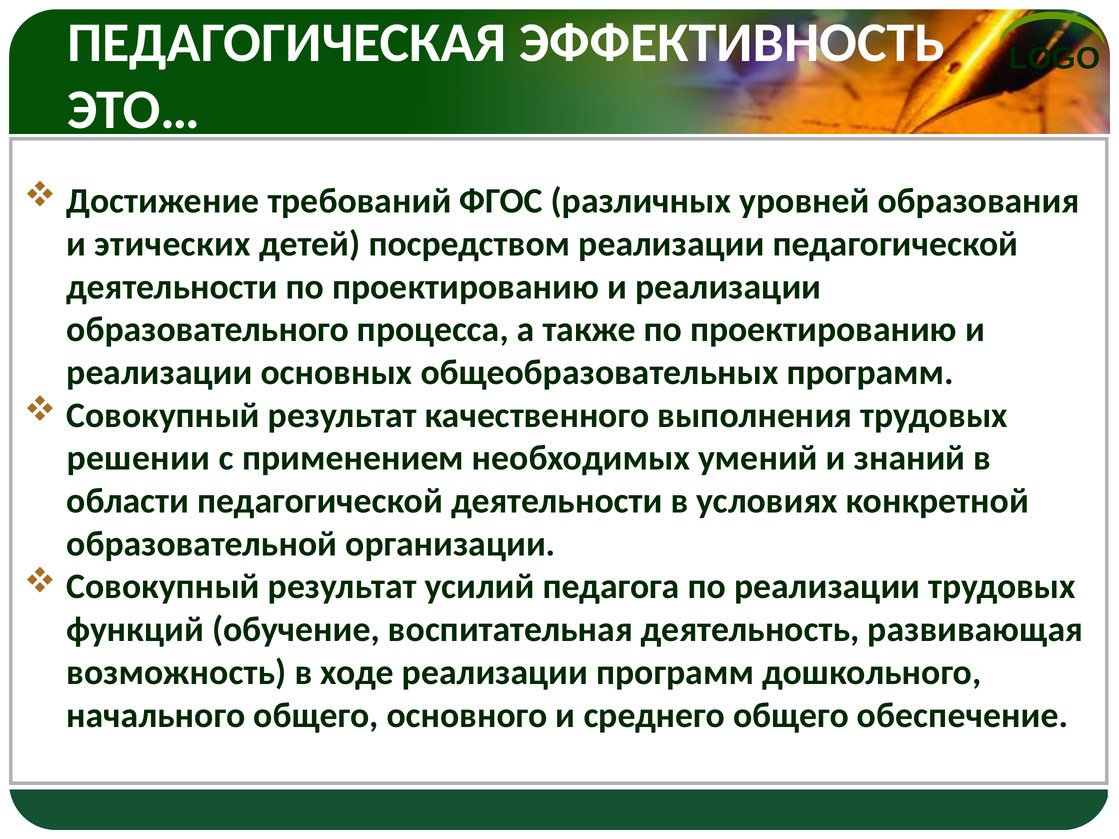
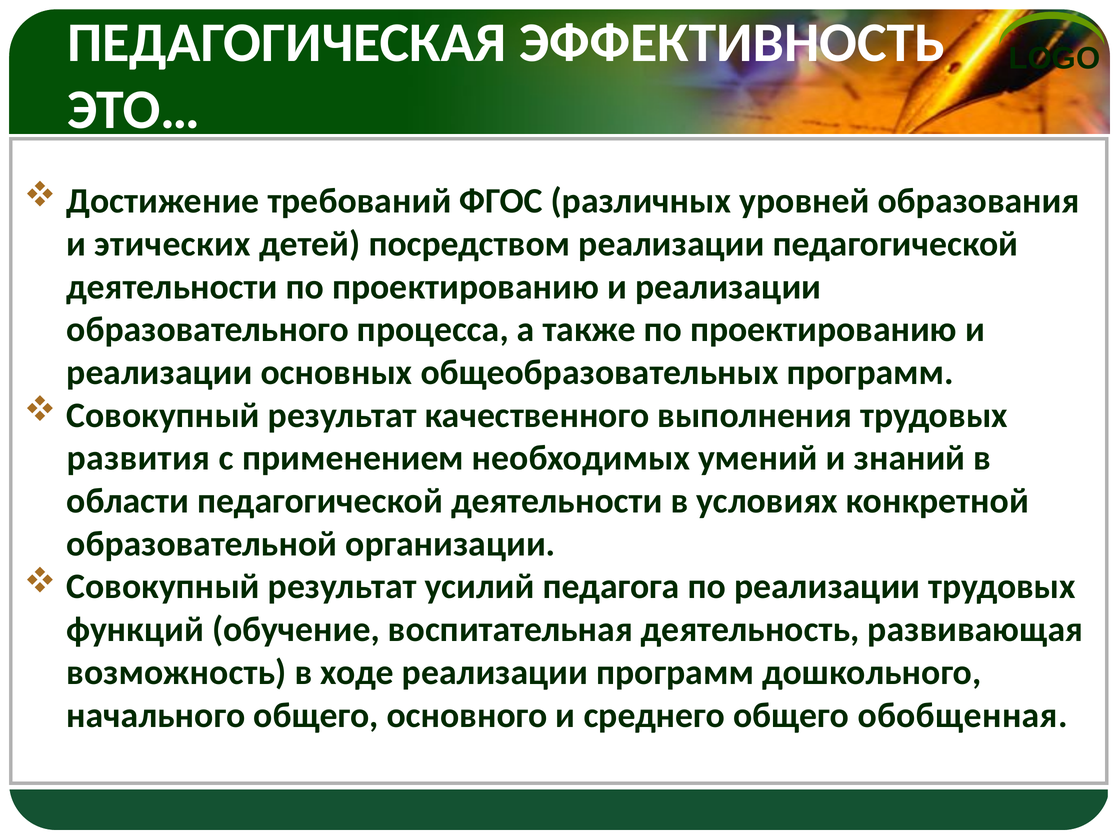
решении: решении -> развития
обеспечение: обеспечение -> обобщенная
